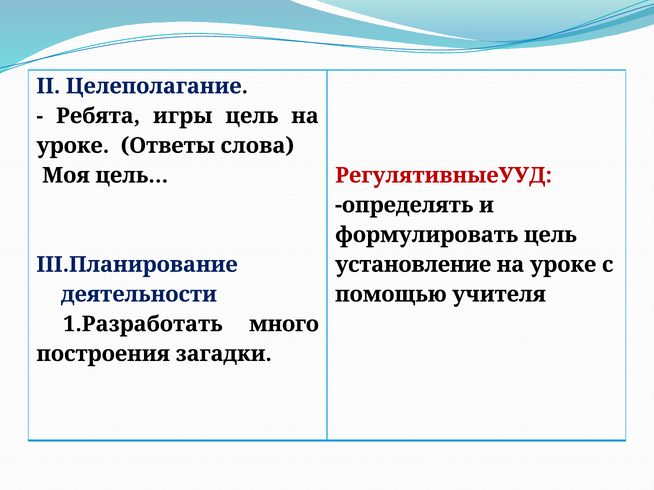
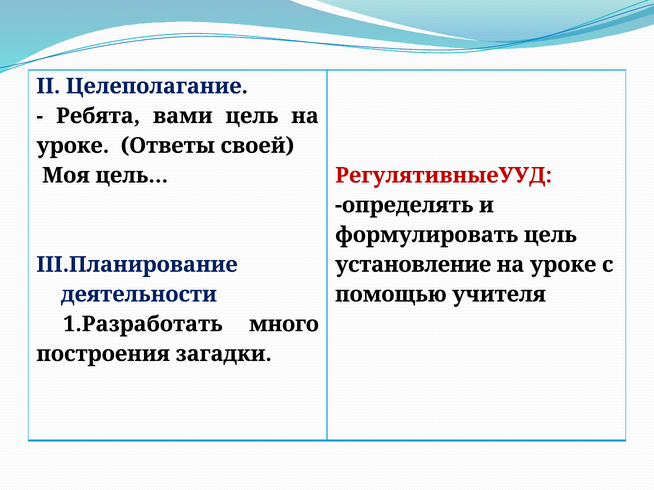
игры: игры -> вами
слова: слова -> своей
